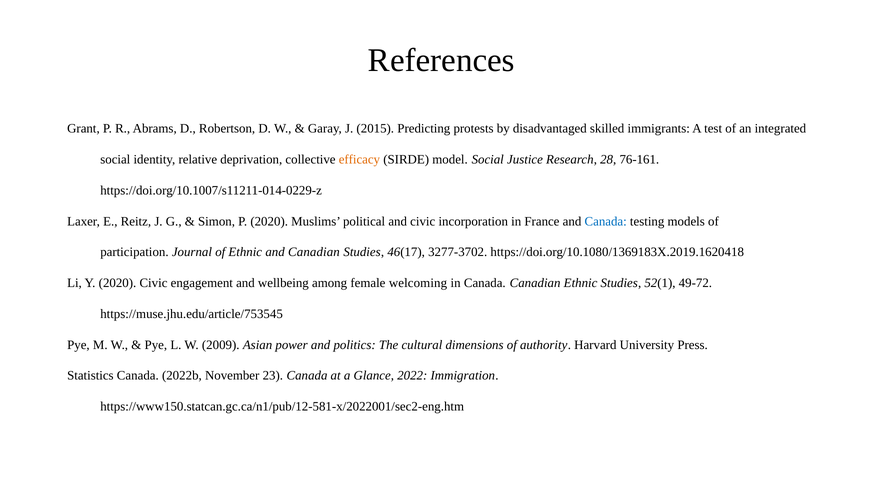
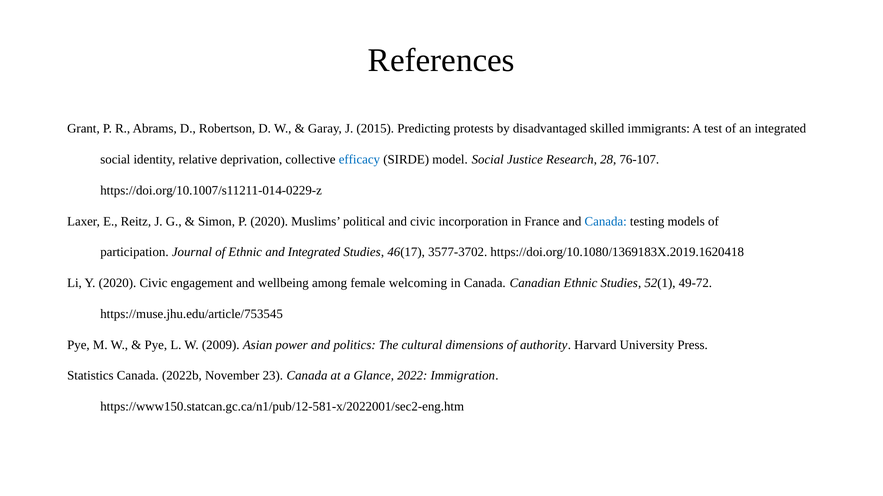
efficacy colour: orange -> blue
76-161: 76-161 -> 76-107
and Canadian: Canadian -> Integrated
3277-3702: 3277-3702 -> 3577-3702
